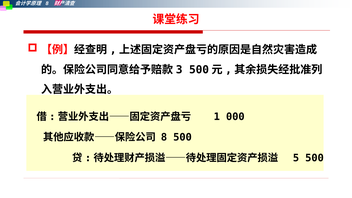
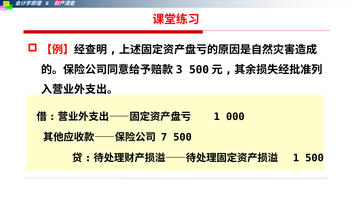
8 at (164, 137): 8 -> 7
5 at (296, 158): 5 -> 1
